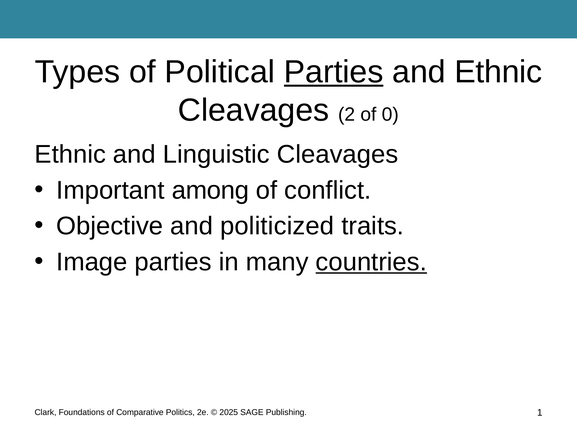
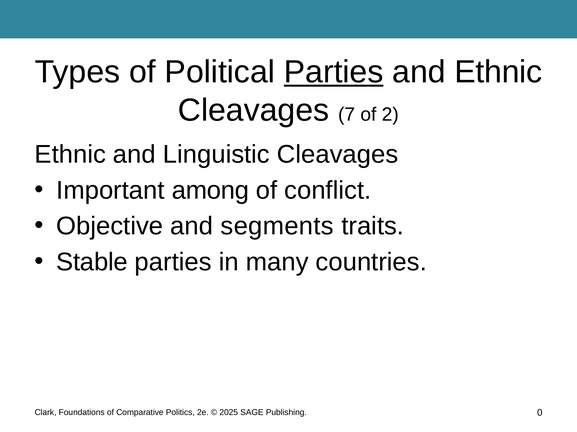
2: 2 -> 7
0: 0 -> 2
politicized: politicized -> segments
Image: Image -> Stable
countries underline: present -> none
1: 1 -> 0
